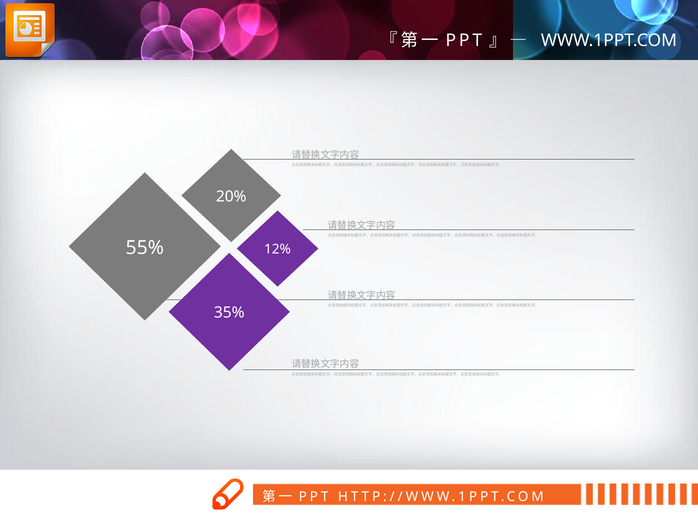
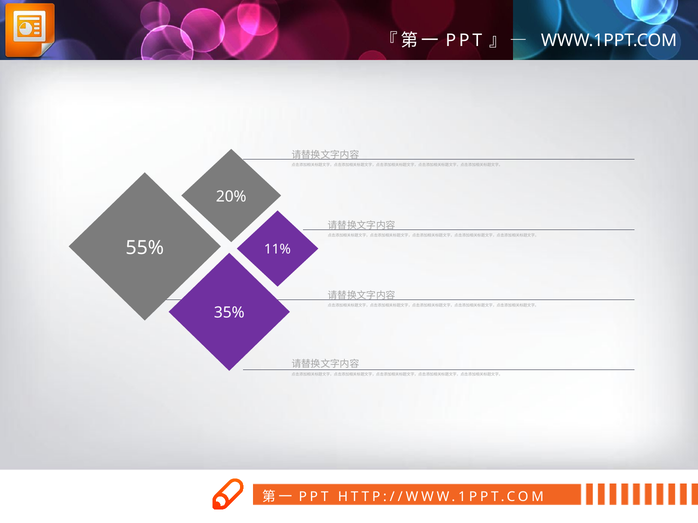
12%: 12% -> 11%
